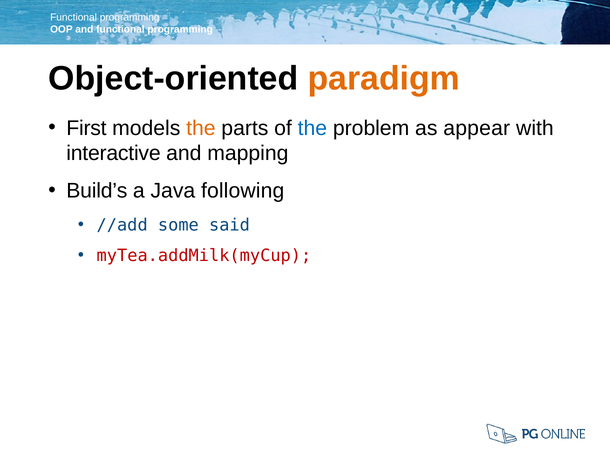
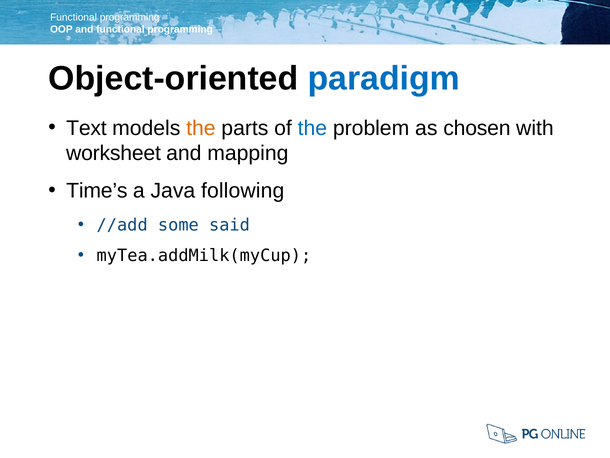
paradigm colour: orange -> blue
First: First -> Text
appear: appear -> chosen
interactive: interactive -> worksheet
Build’s: Build’s -> Time’s
myTea.addMilk(myCup colour: red -> black
